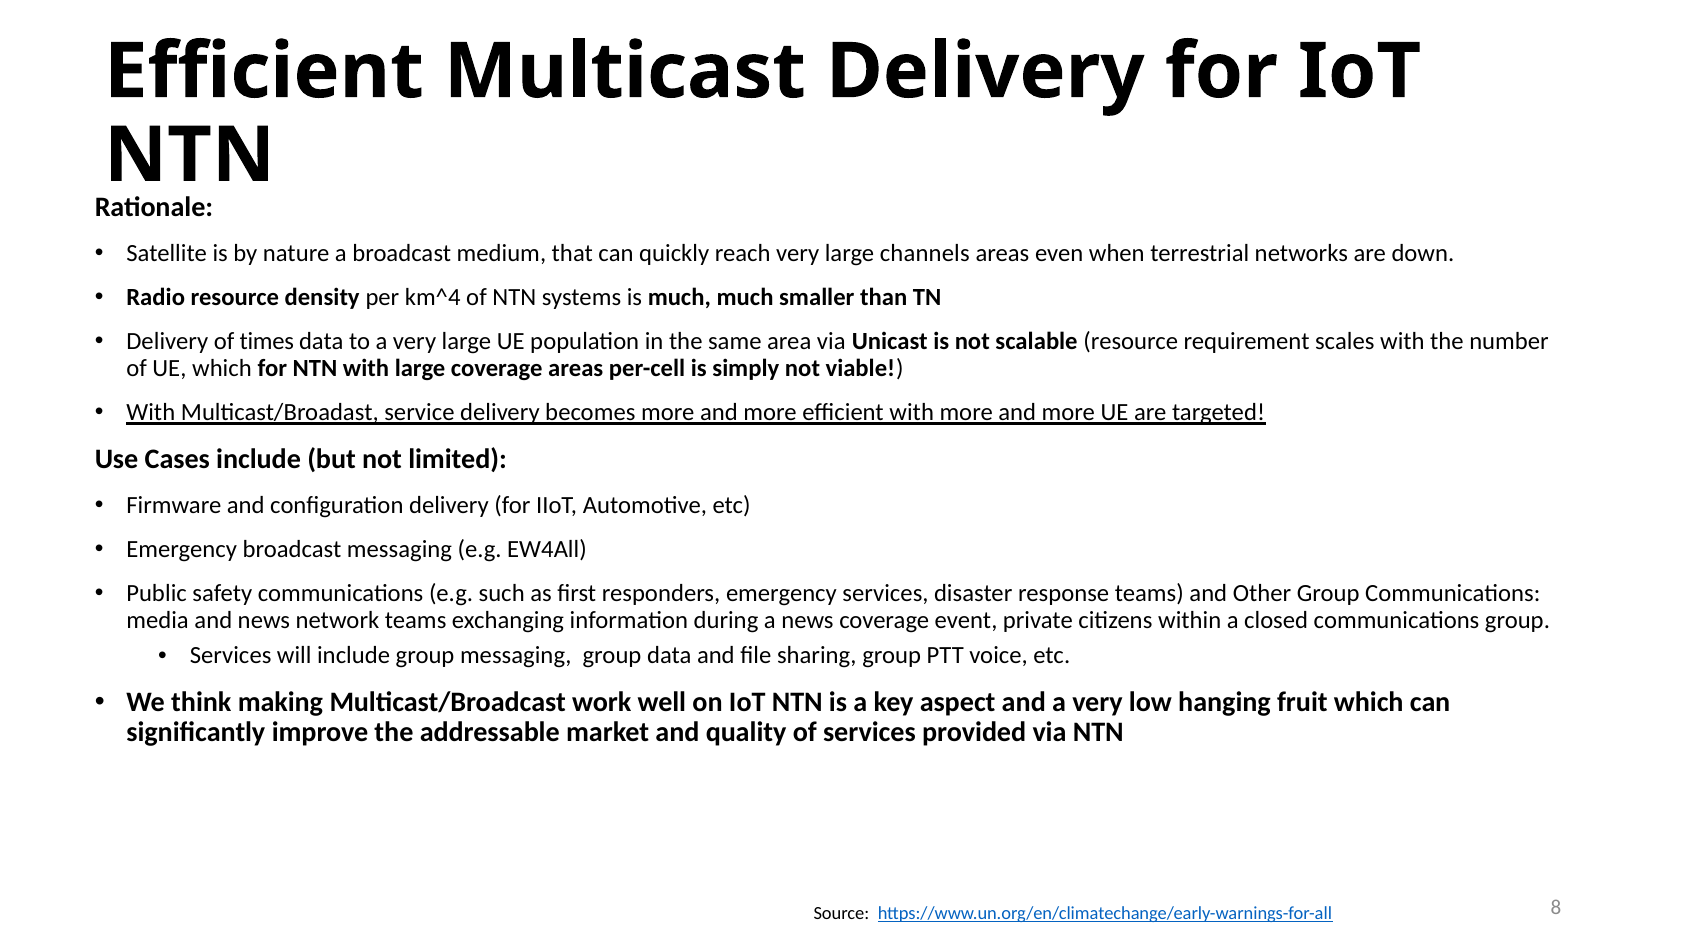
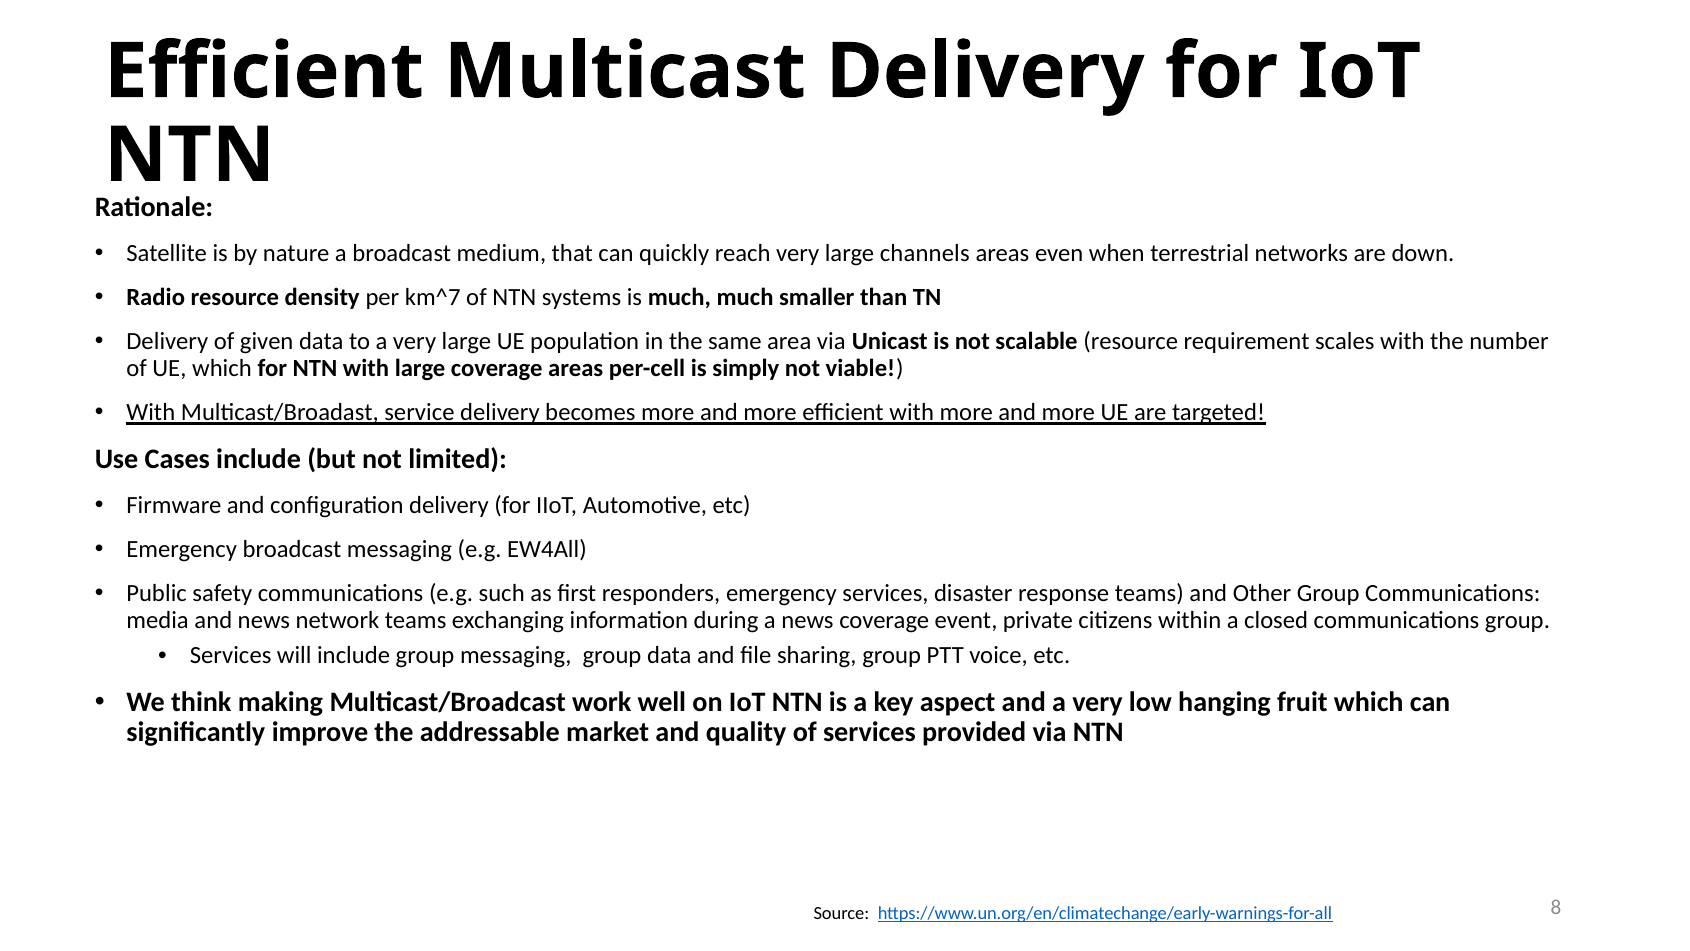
km^4: km^4 -> km^7
times: times -> given
